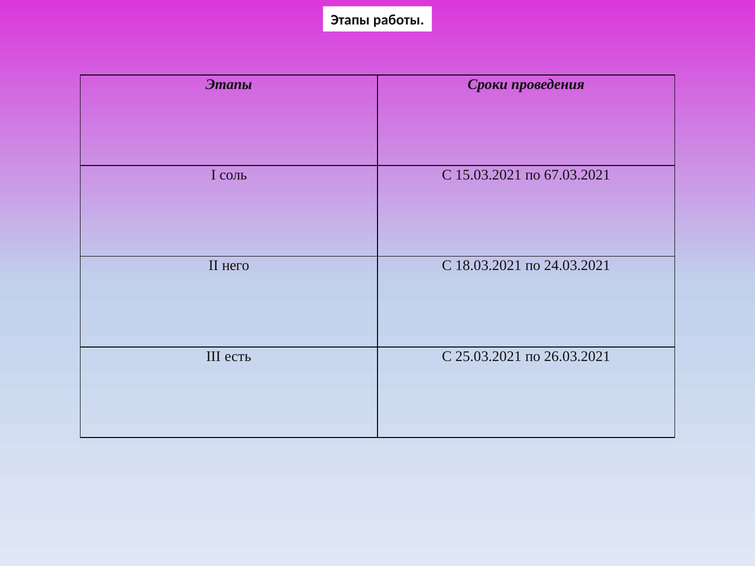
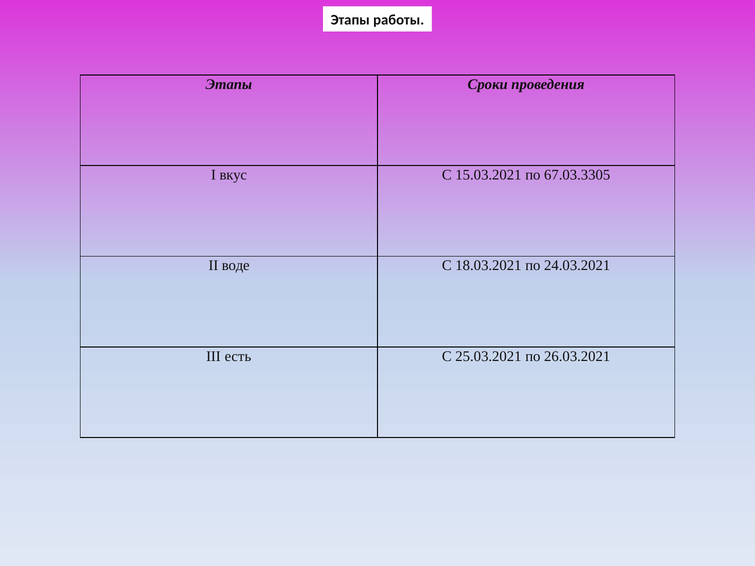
соль: соль -> вкус
67.03.2021: 67.03.2021 -> 67.03.3305
него: него -> воде
